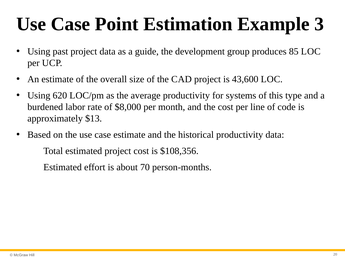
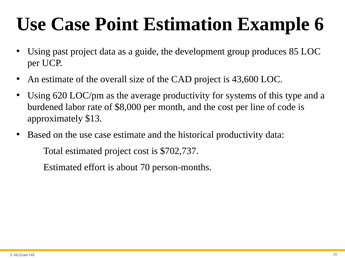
3: 3 -> 6
$108,356: $108,356 -> $702,737
